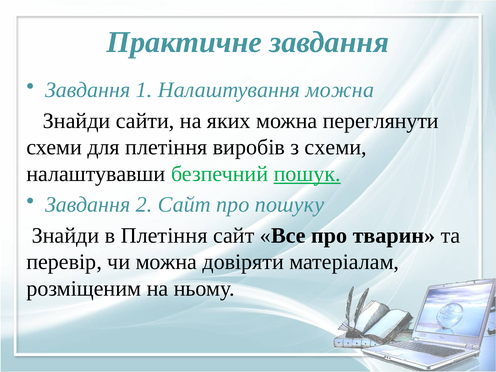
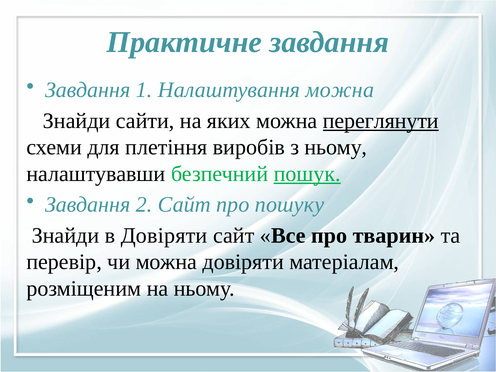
переглянути underline: none -> present
з схеми: схеми -> ньому
в Плетіння: Плетіння -> Довіряти
